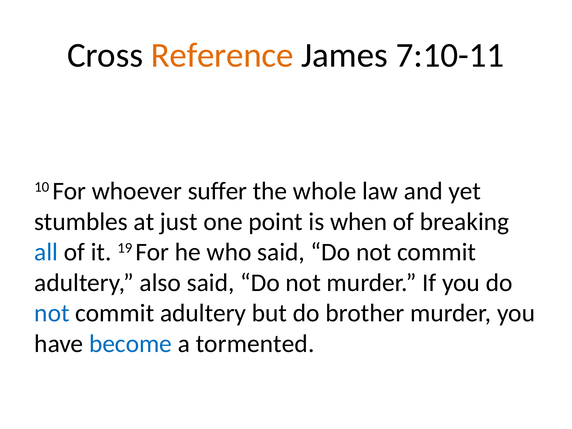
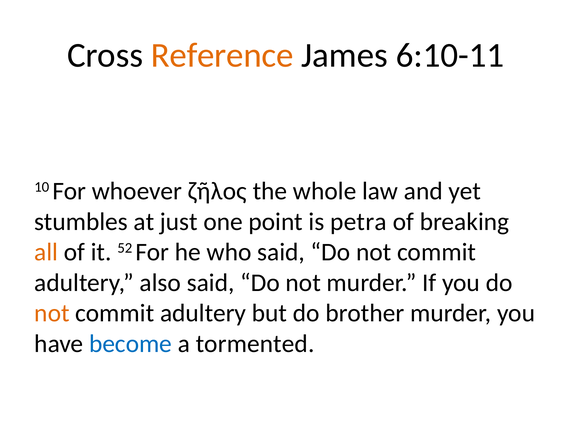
7:10-11: 7:10-11 -> 6:10-11
suffer: suffer -> ζῆλος
when: when -> petra
all colour: blue -> orange
19: 19 -> 52
not at (52, 313) colour: blue -> orange
